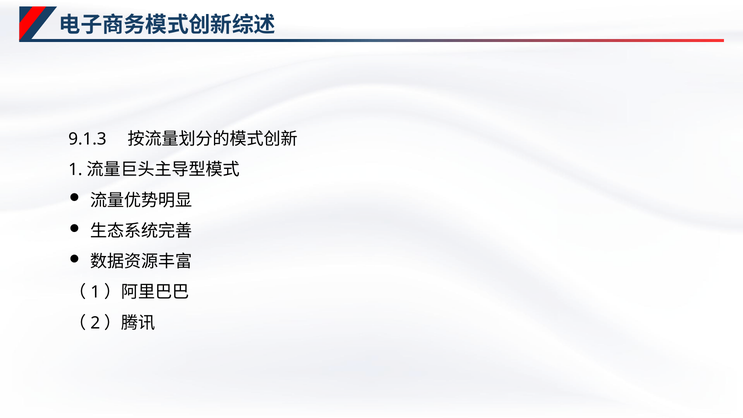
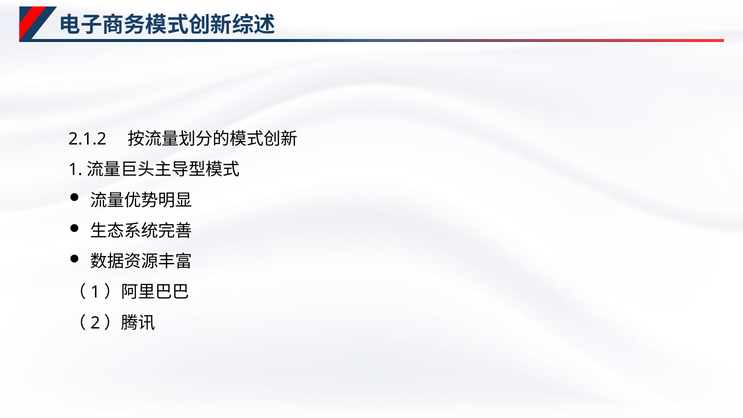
9.1.3: 9.1.3 -> 2.1.2
